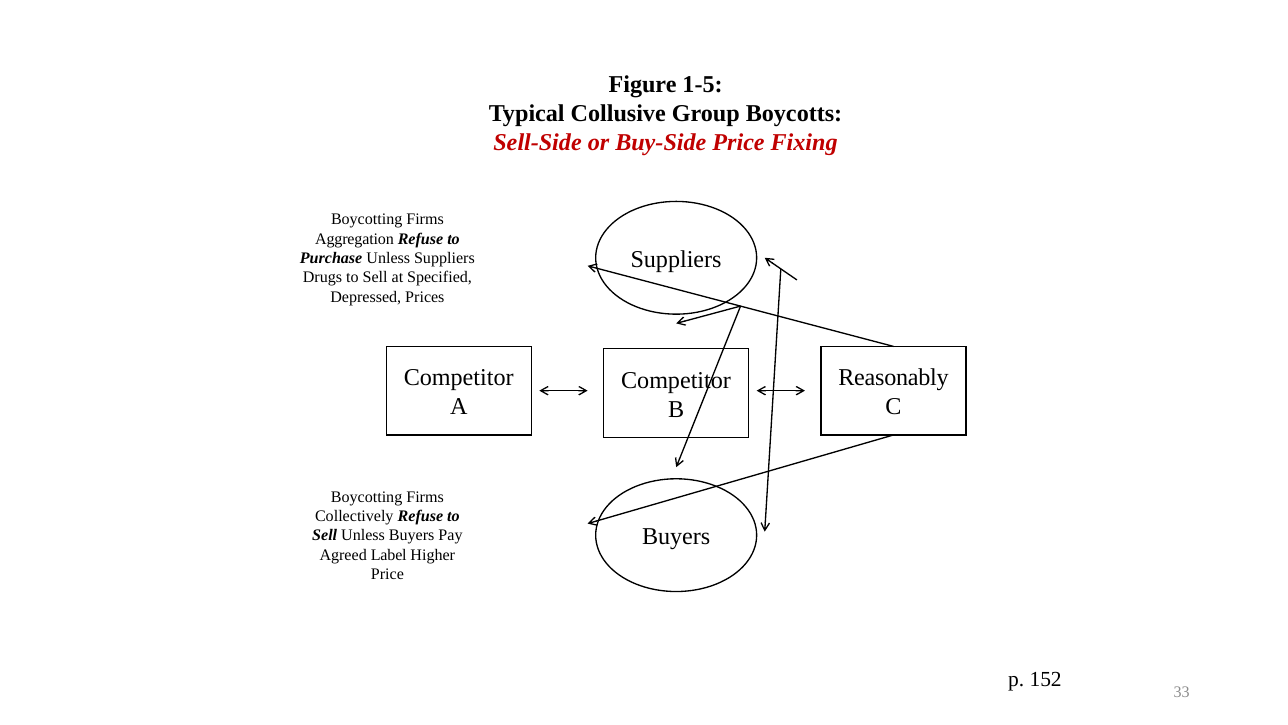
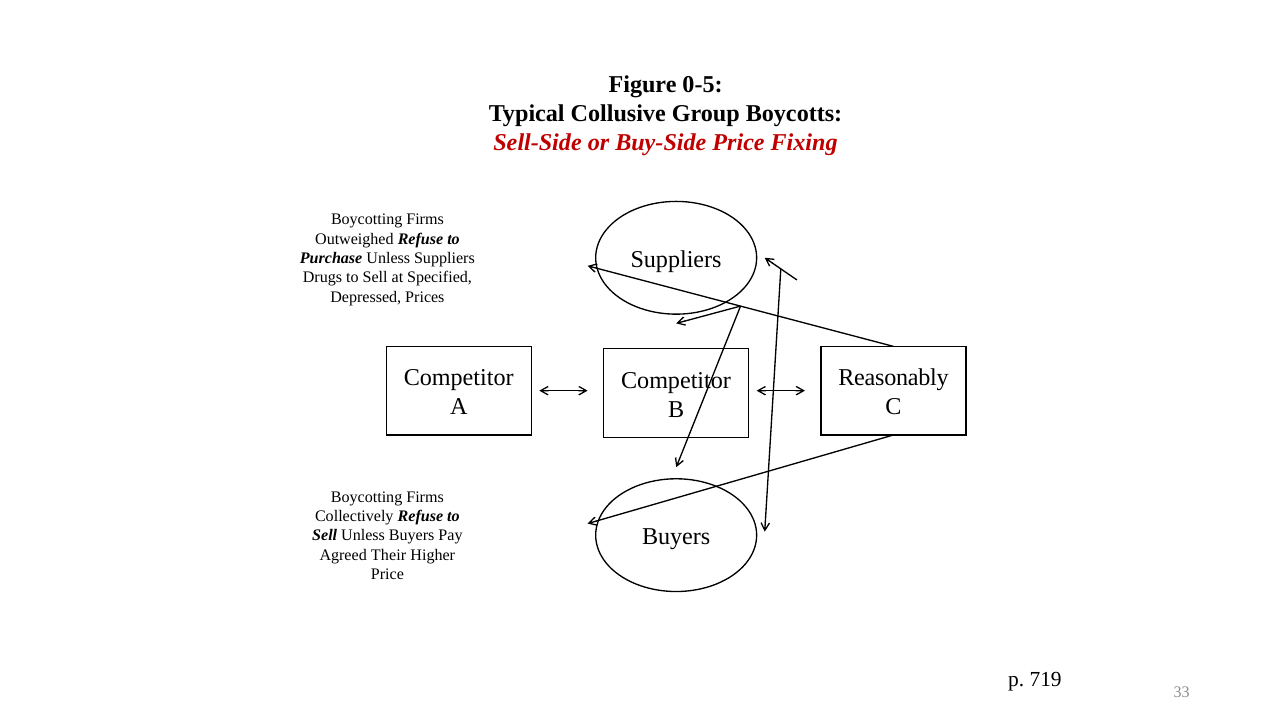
1-5: 1-5 -> 0-5
Aggregation: Aggregation -> Outweighed
Label: Label -> Their
152: 152 -> 719
